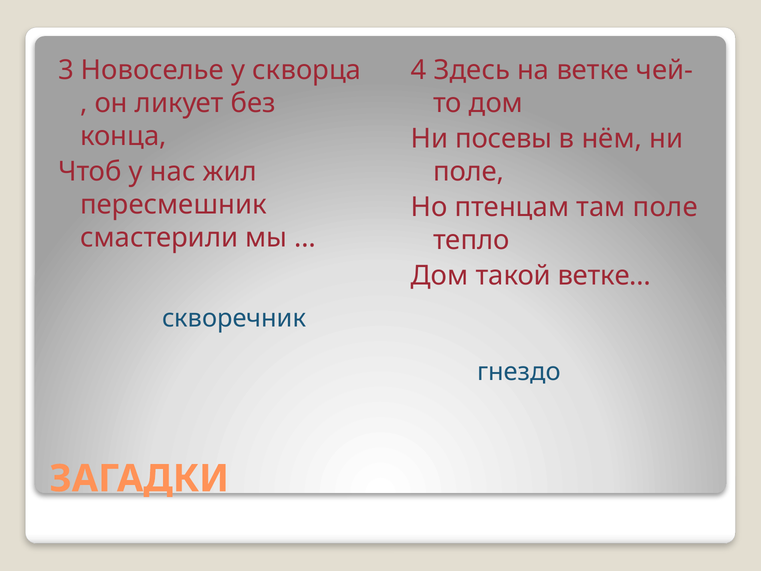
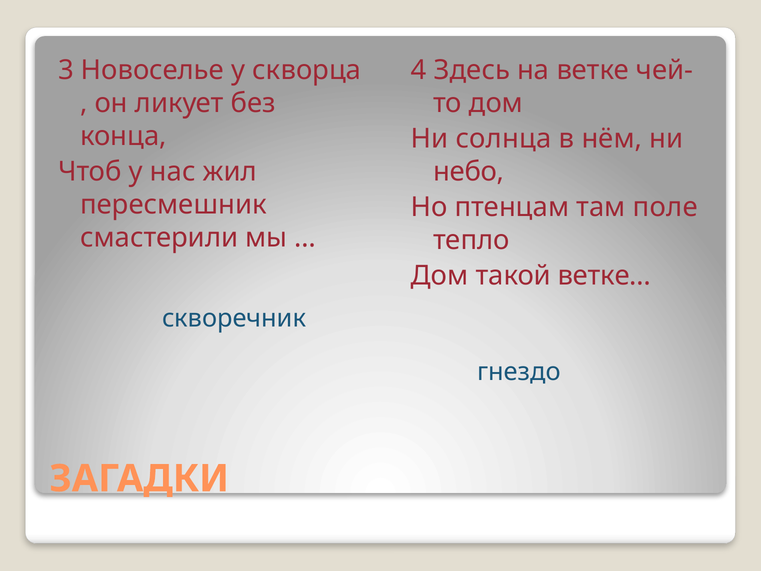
посевы: посевы -> солнца
поле at (469, 172): поле -> небо
